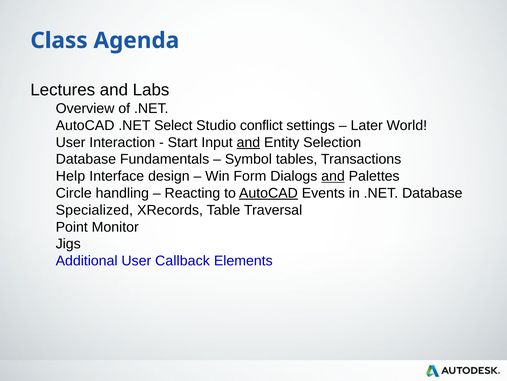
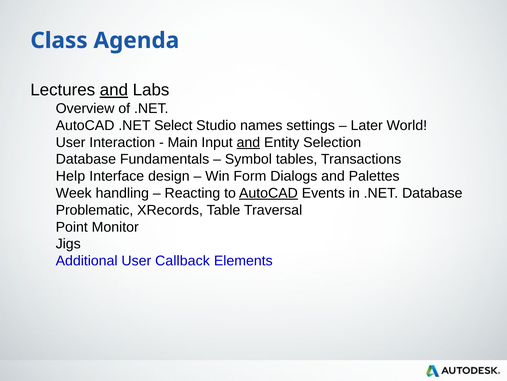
and at (114, 90) underline: none -> present
conflict: conflict -> names
Start: Start -> Main
and at (333, 176) underline: present -> none
Circle: Circle -> Week
Specialized: Specialized -> Problematic
